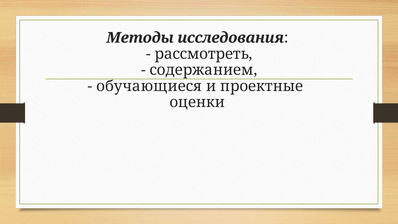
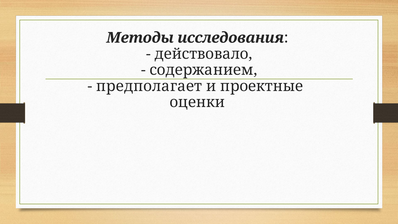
рассмотреть: рассмотреть -> действовало
обучающиеся: обучающиеся -> предполагает
